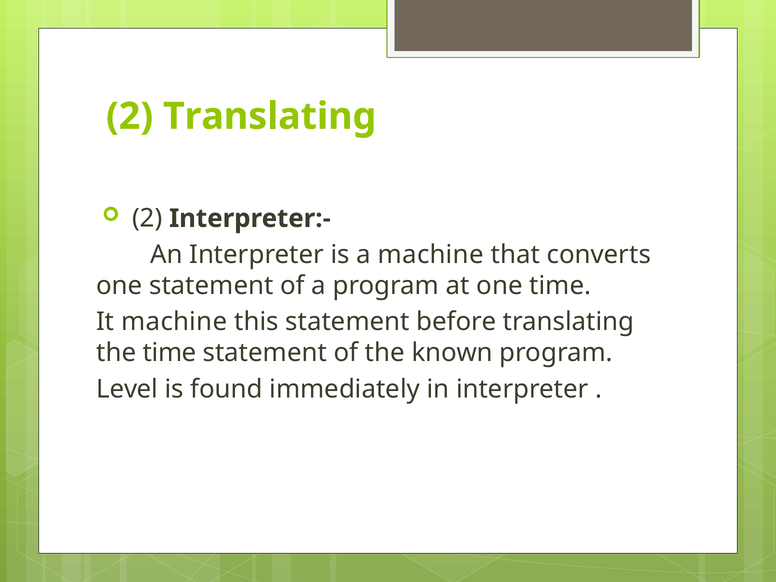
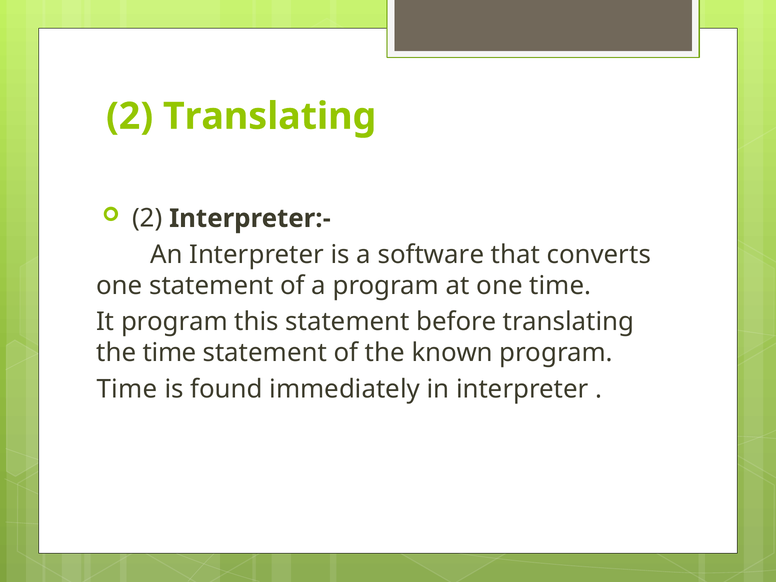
a machine: machine -> software
It machine: machine -> program
Level at (127, 389): Level -> Time
